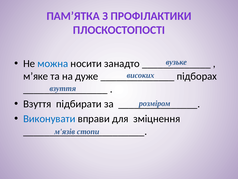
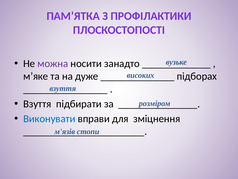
можна colour: blue -> purple
